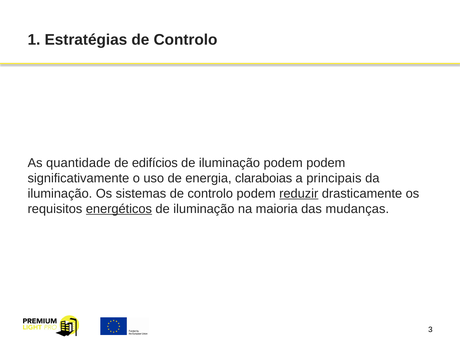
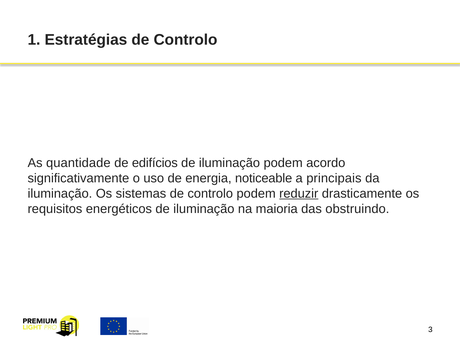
podem podem: podem -> acordo
claraboias: claraboias -> noticeable
energéticos underline: present -> none
mudanças: mudanças -> obstruindo
